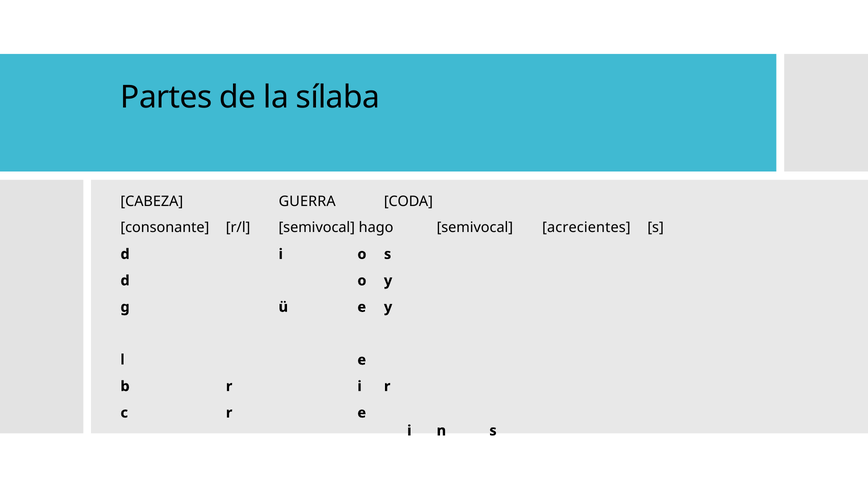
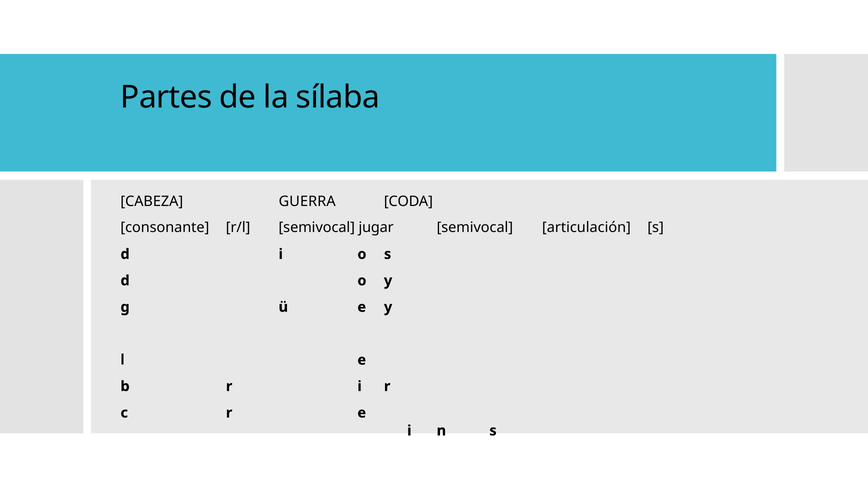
hago: hago -> jugar
acrecientes: acrecientes -> articulación
